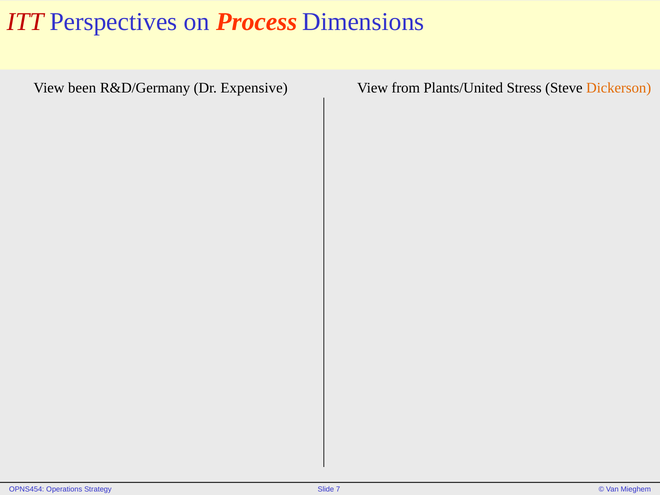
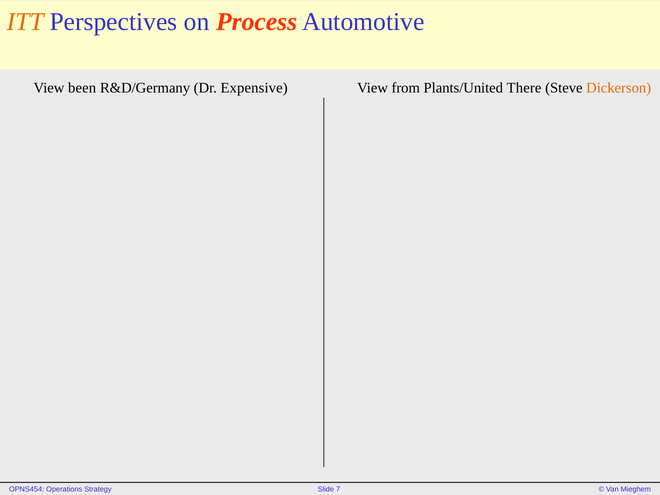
ITT colour: red -> orange
Dimensions: Dimensions -> Automotive
Stress: Stress -> There
